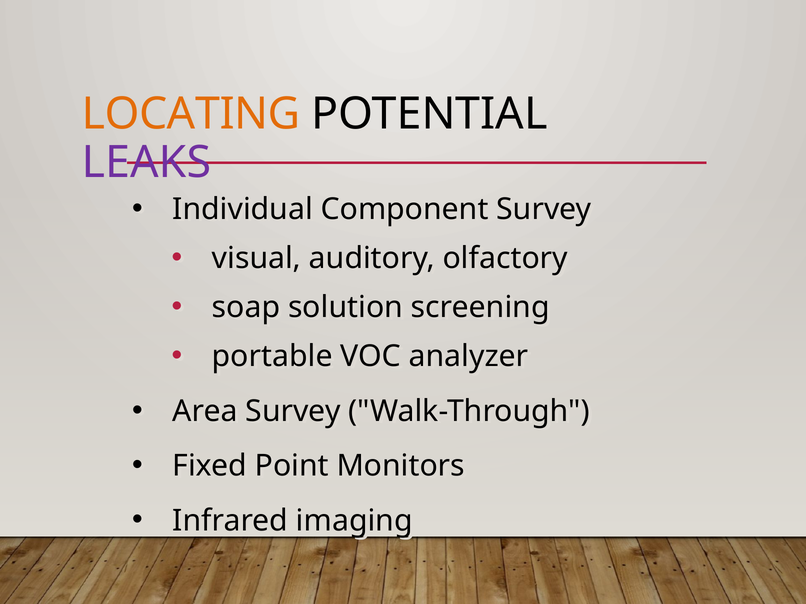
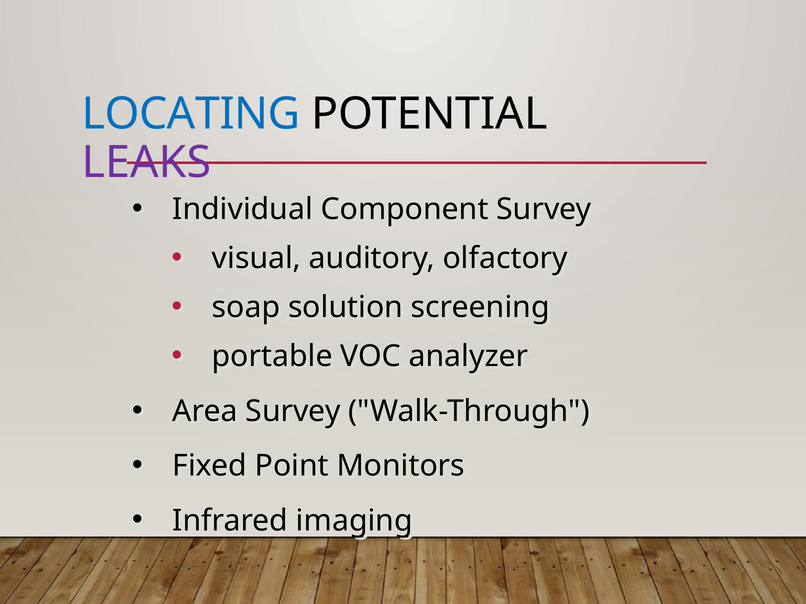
LOCATING colour: orange -> blue
